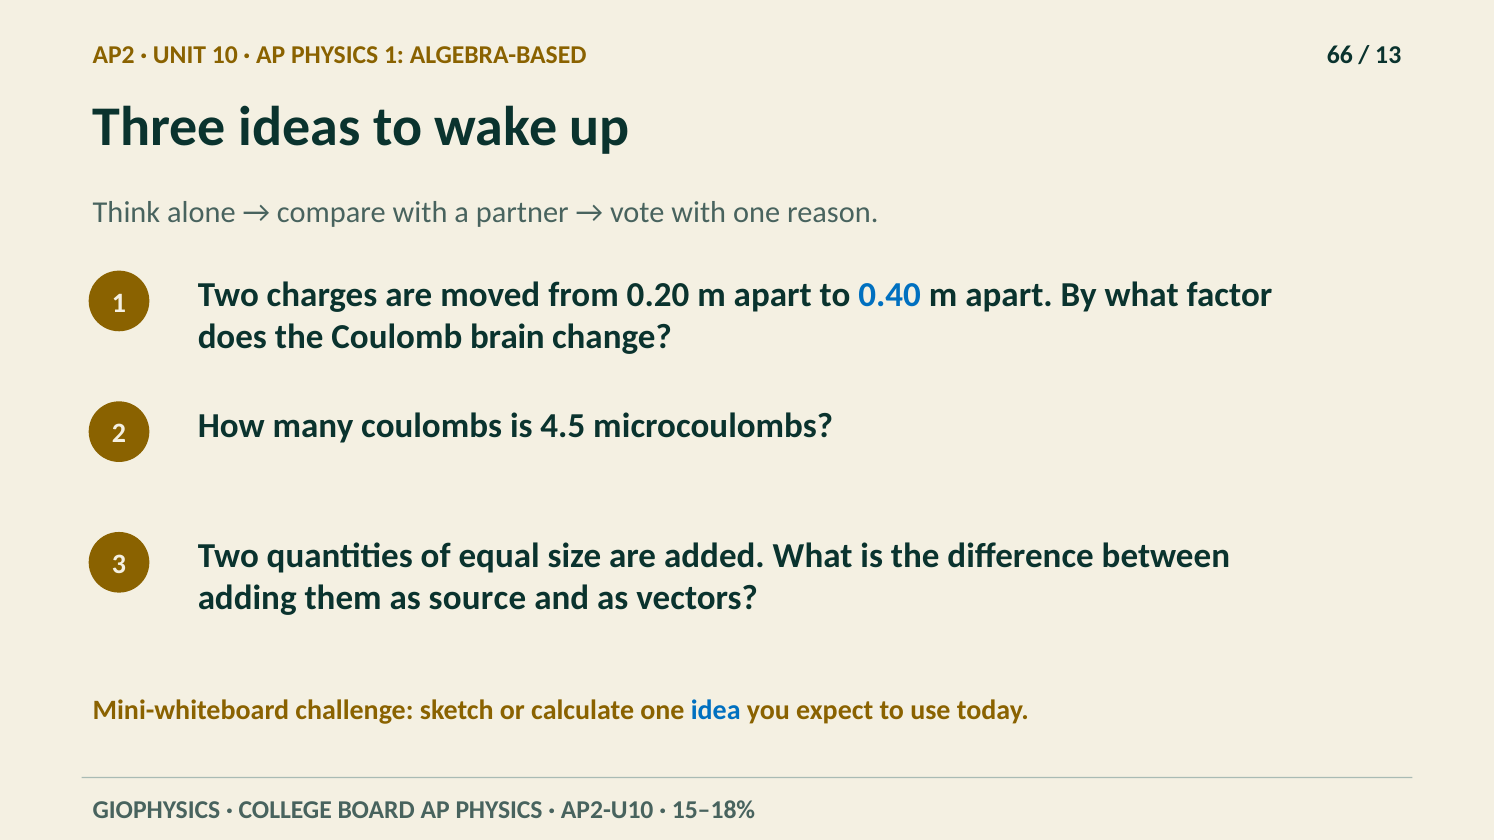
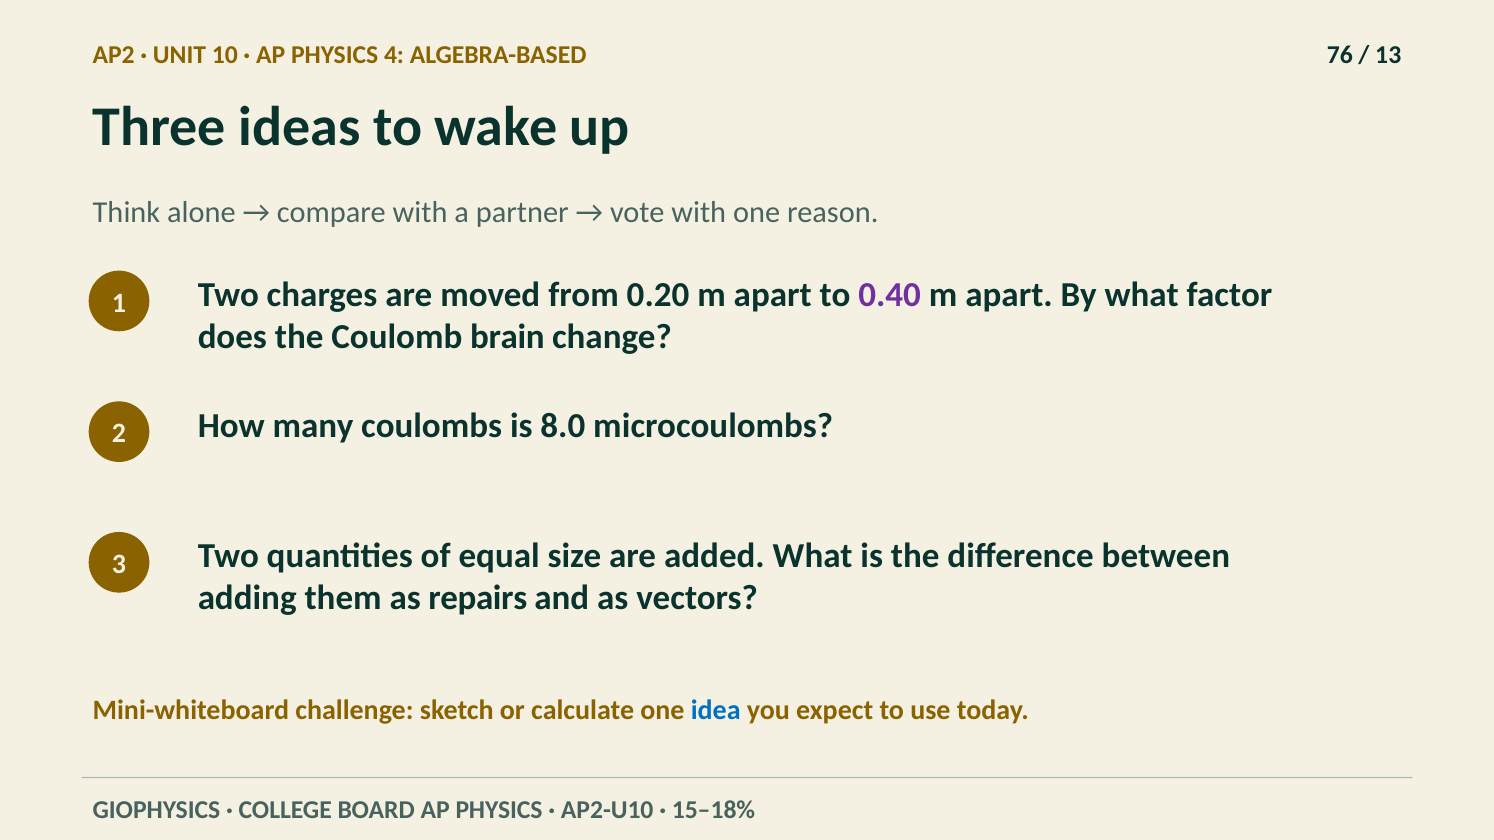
PHYSICS 1: 1 -> 4
66: 66 -> 76
0.40 colour: blue -> purple
4.5: 4.5 -> 8.0
source: source -> repairs
